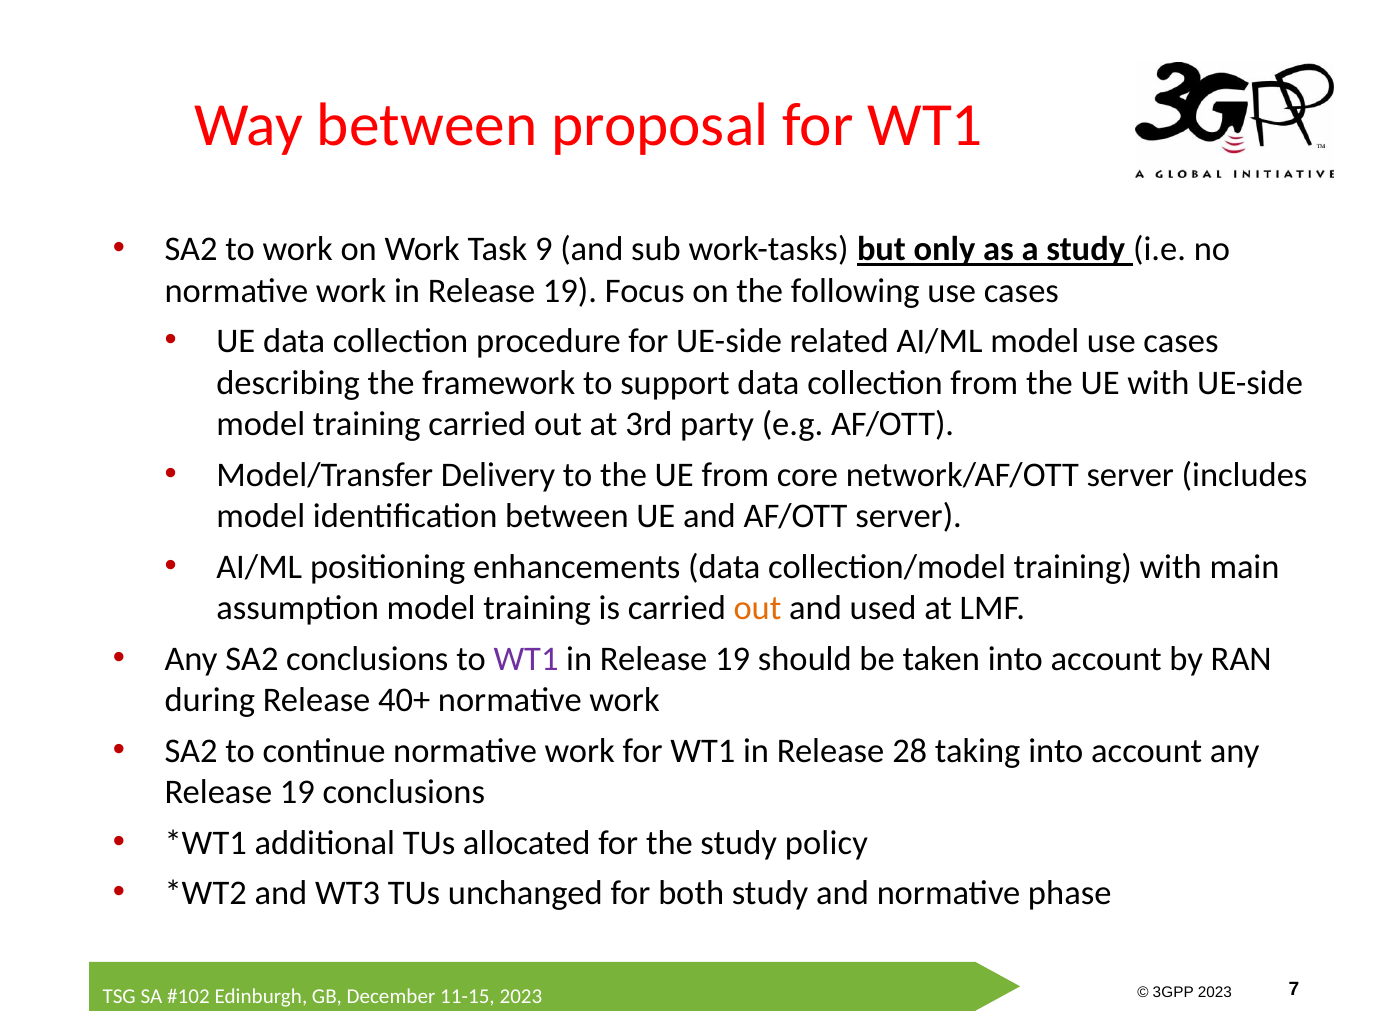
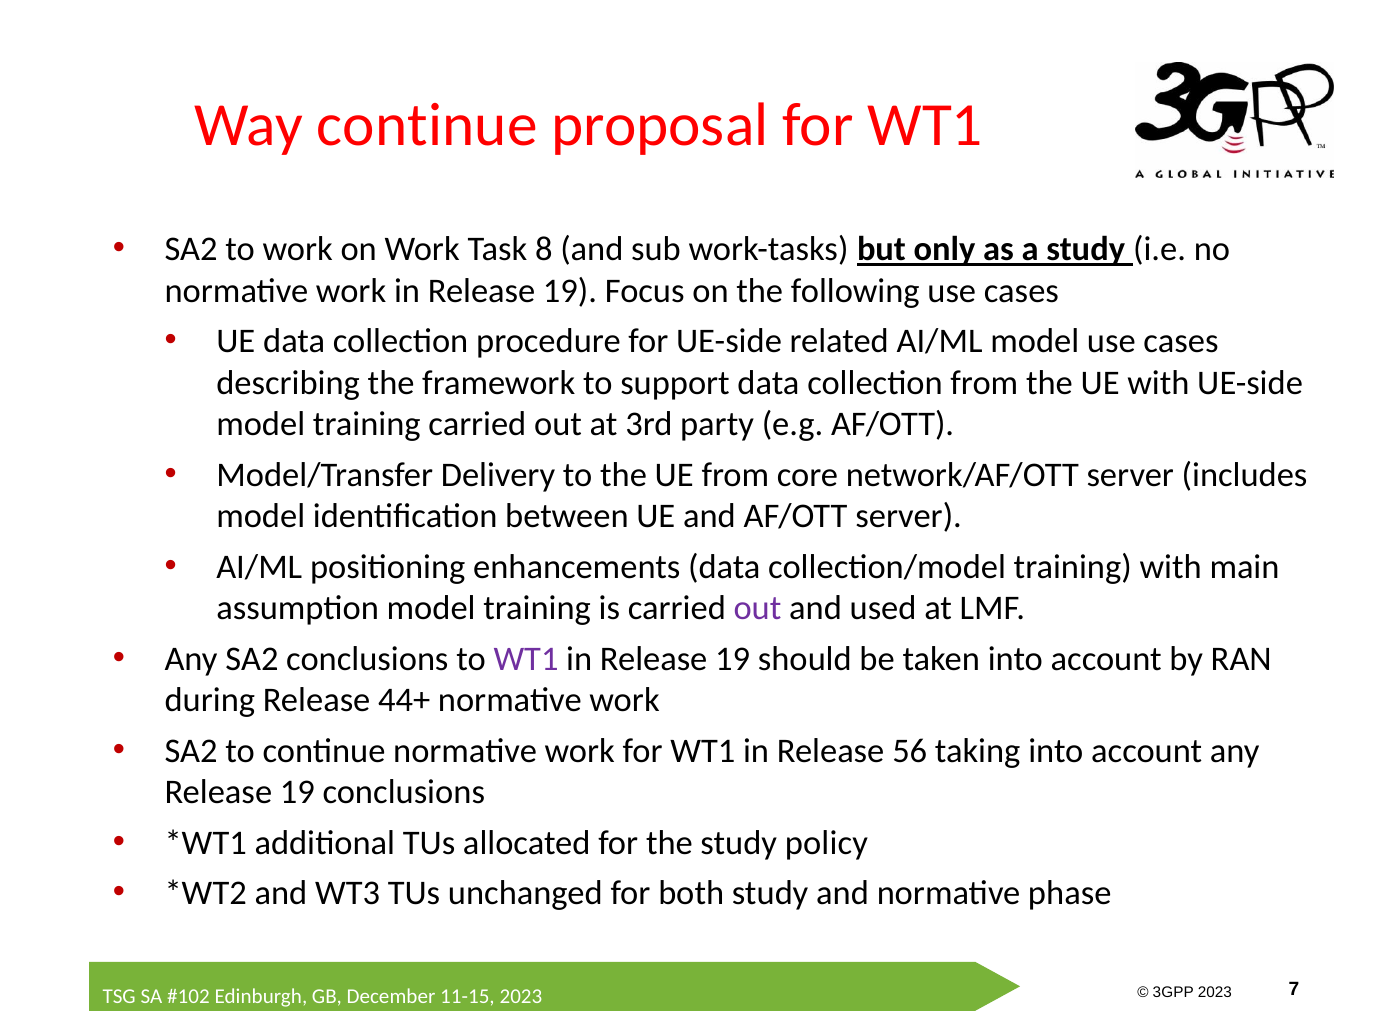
Way between: between -> continue
9: 9 -> 8
out at (757, 608) colour: orange -> purple
40+: 40+ -> 44+
28: 28 -> 56
